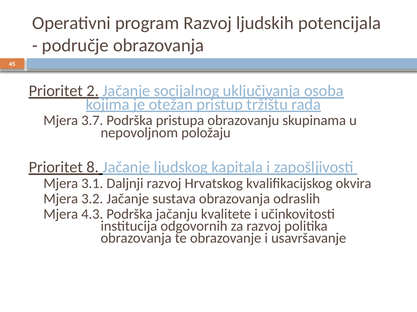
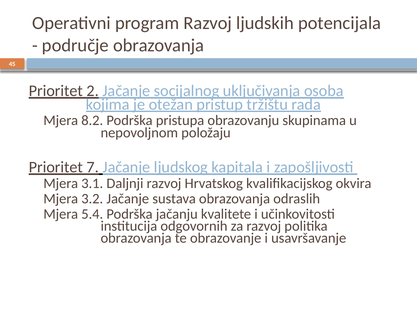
3.7: 3.7 -> 8.2
8: 8 -> 7
4.3: 4.3 -> 5.4
